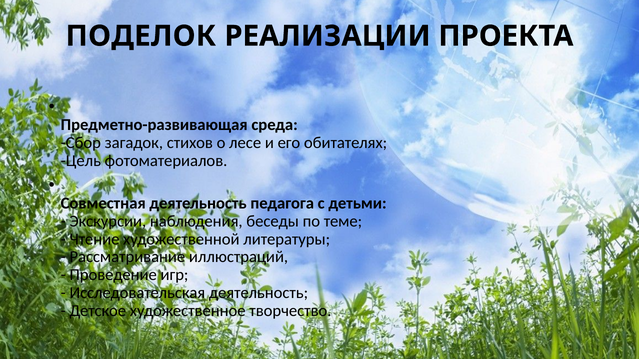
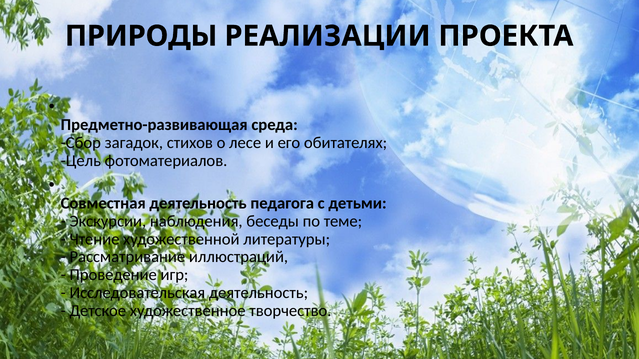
ПОДЕЛОК: ПОДЕЛОК -> ПРИРОДЫ
